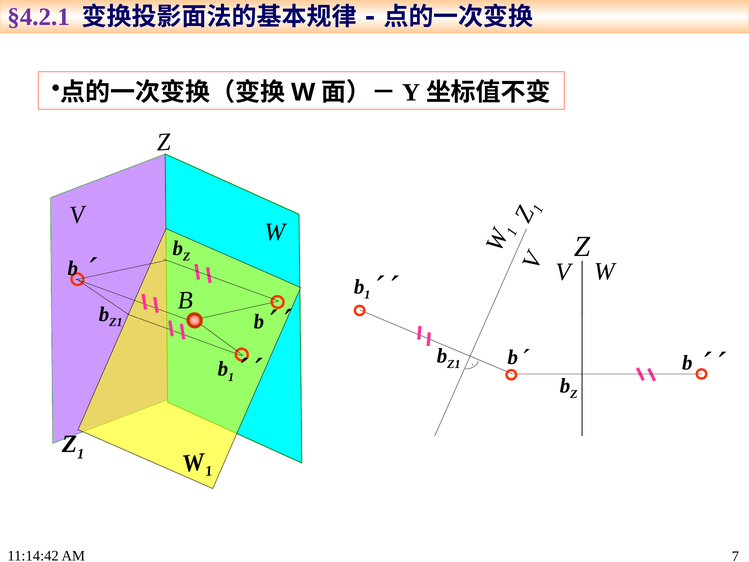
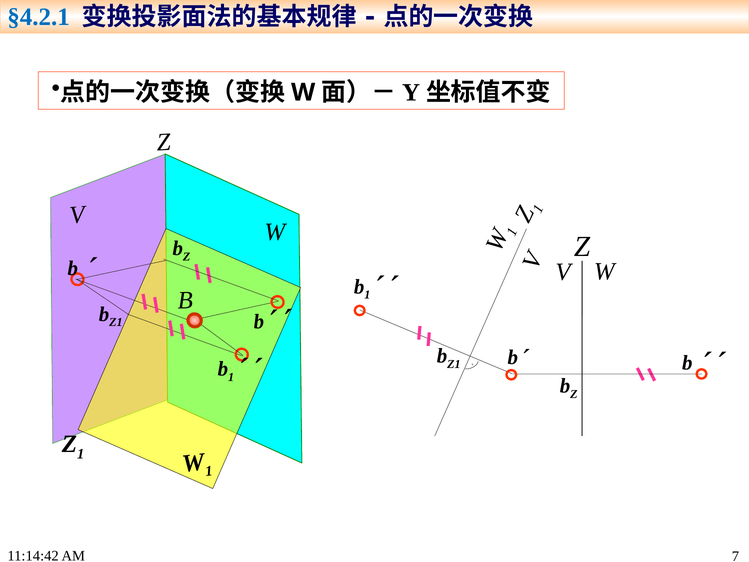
§4.2.1 colour: purple -> blue
